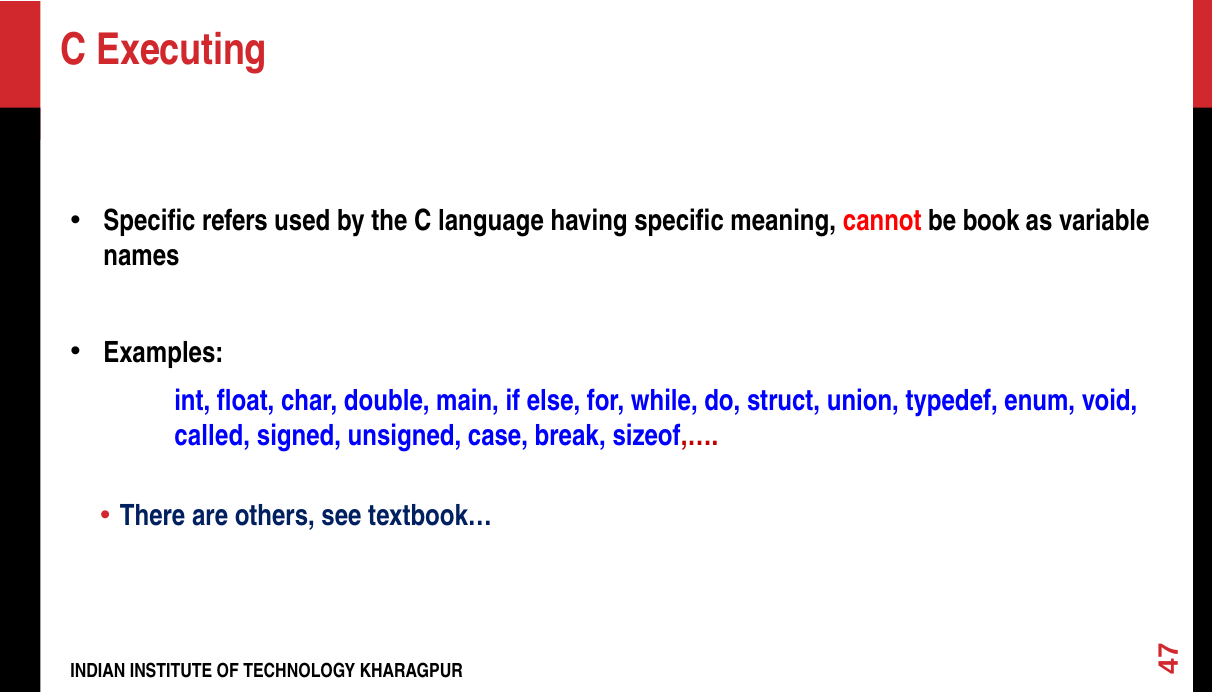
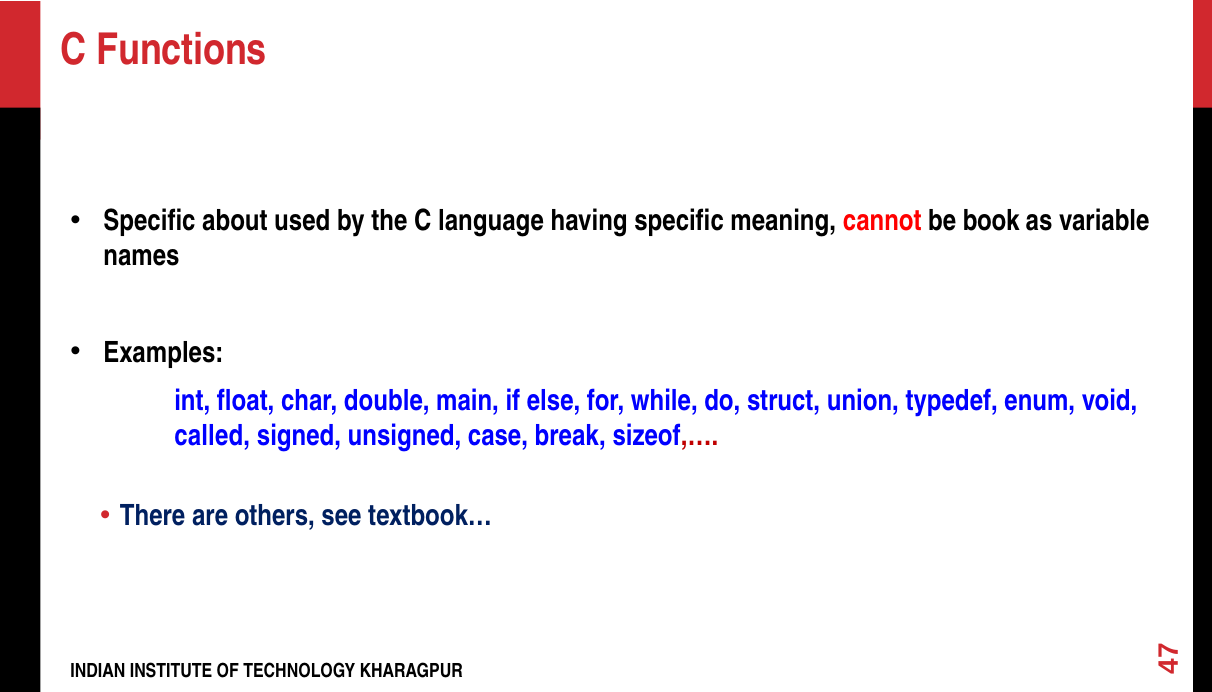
Executing: Executing -> Functions
refers: refers -> about
